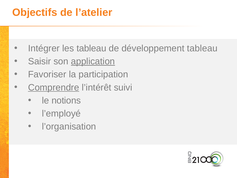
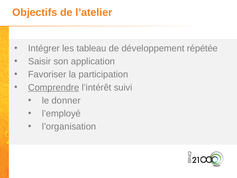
développement tableau: tableau -> répétée
application underline: present -> none
notions: notions -> donner
